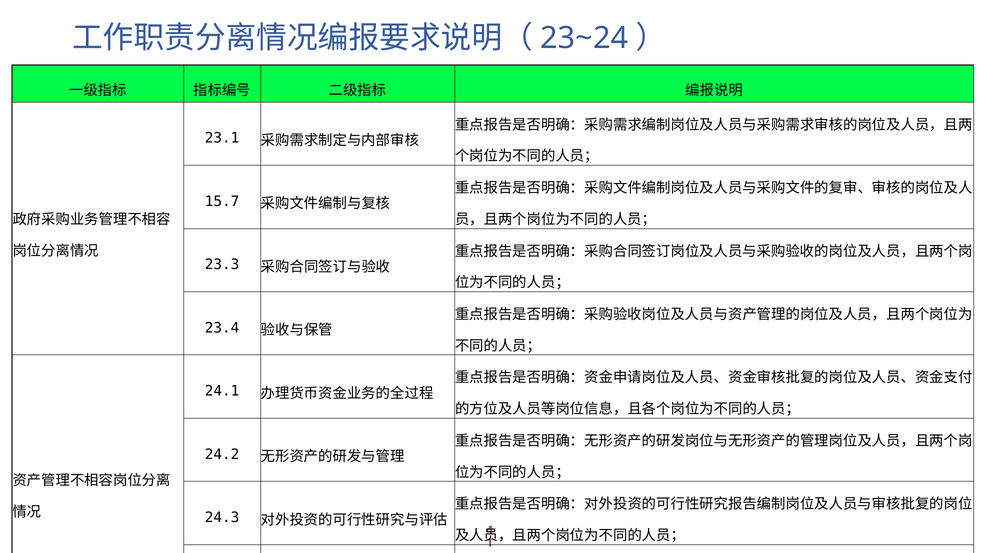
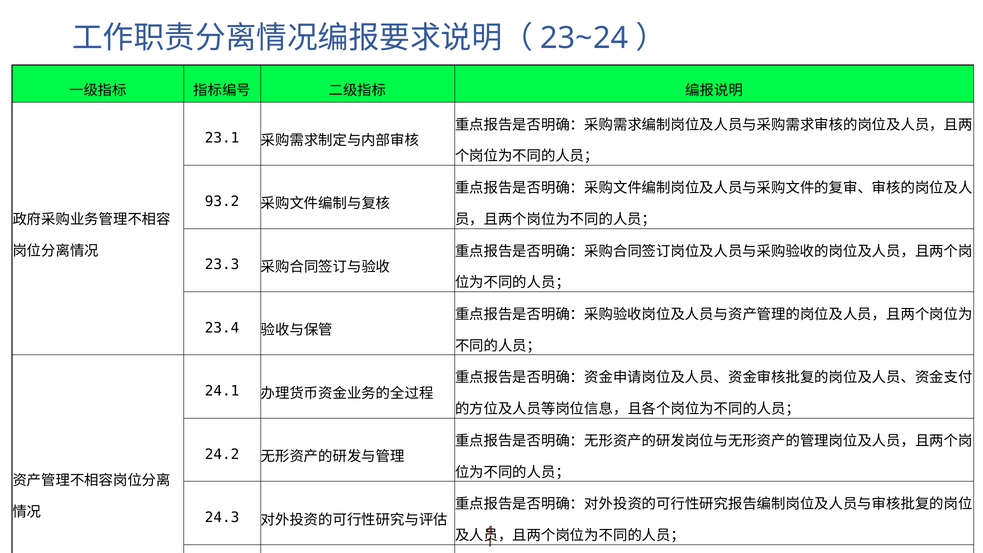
15.7: 15.7 -> 93.2
